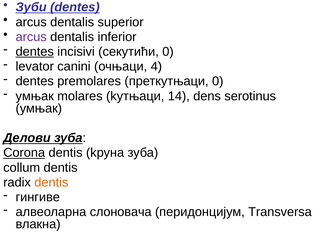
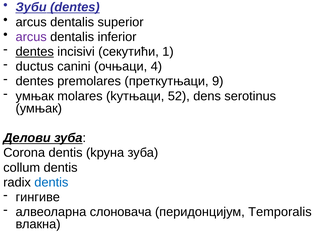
секутићи 0: 0 -> 1
levator: levator -> ductus
преткутњаци 0: 0 -> 9
14: 14 -> 52
Corona underline: present -> none
dentis at (51, 182) colour: orange -> blue
Transversa: Transversa -> Temporalis
